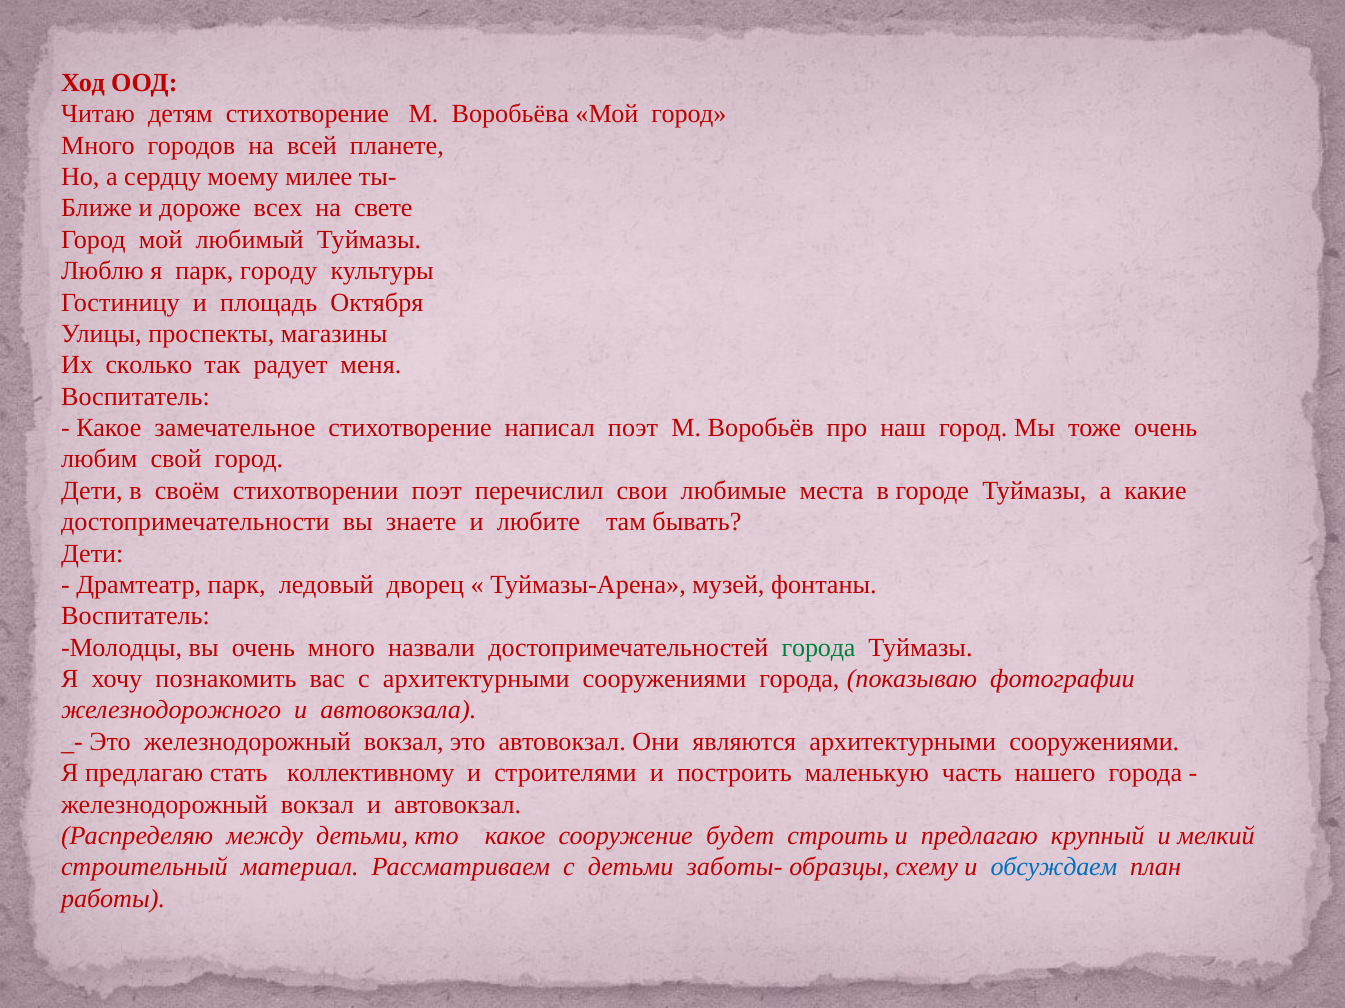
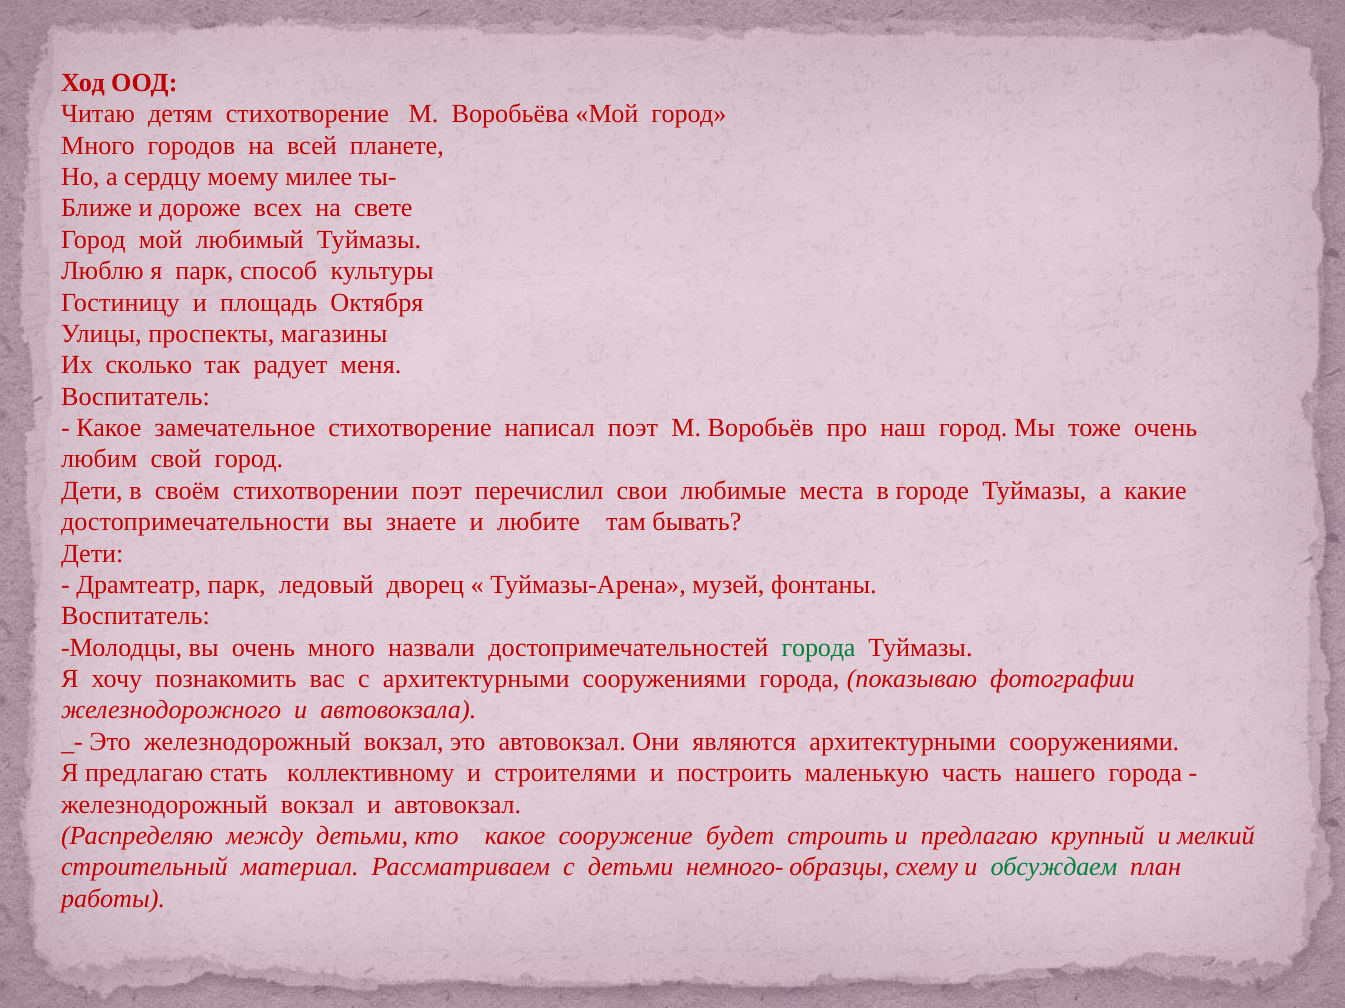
городу: городу -> способ
заботы-: заботы- -> немного-
обсуждаем colour: blue -> green
